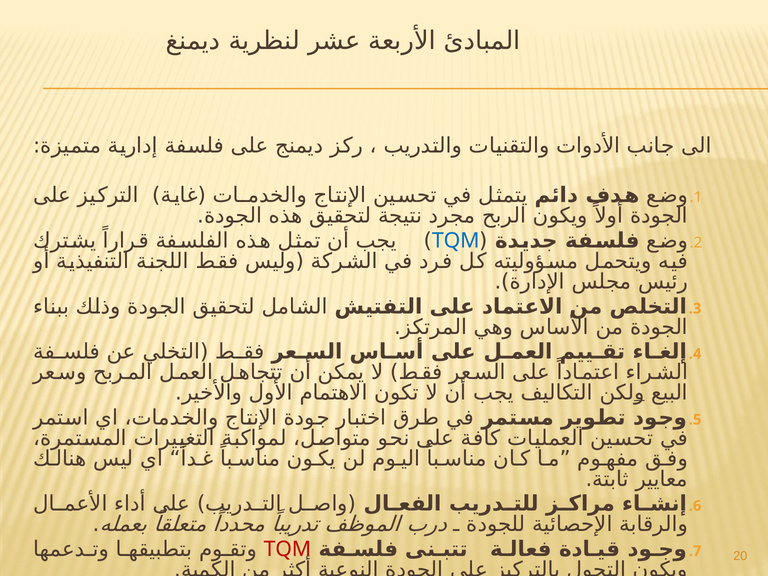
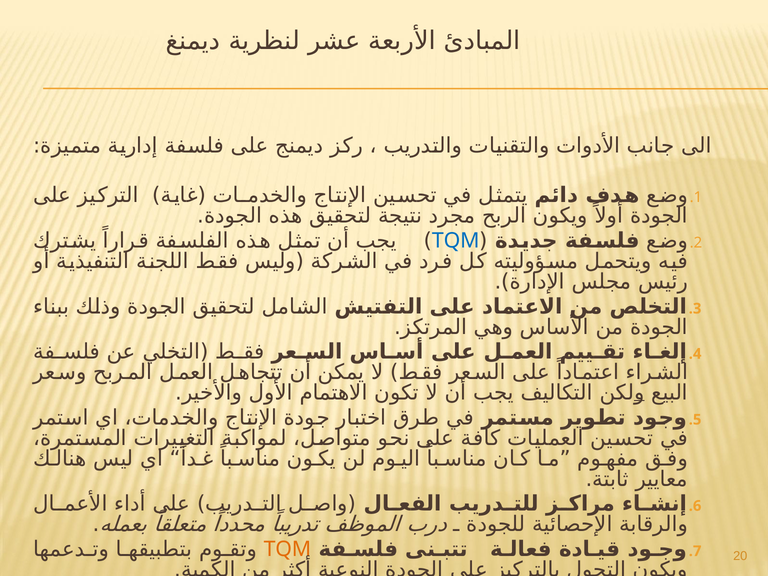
TQM at (287, 549) colour: red -> orange
